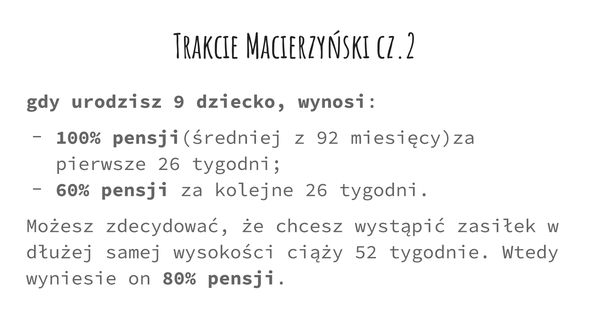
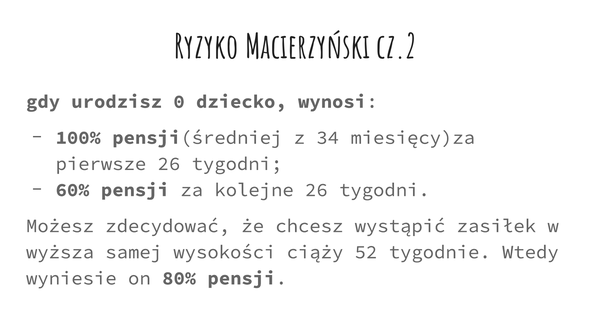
Trakcie: Trakcie -> Ryzyko
9: 9 -> 0
92: 92 -> 34
dłużej: dłużej -> wyższa
